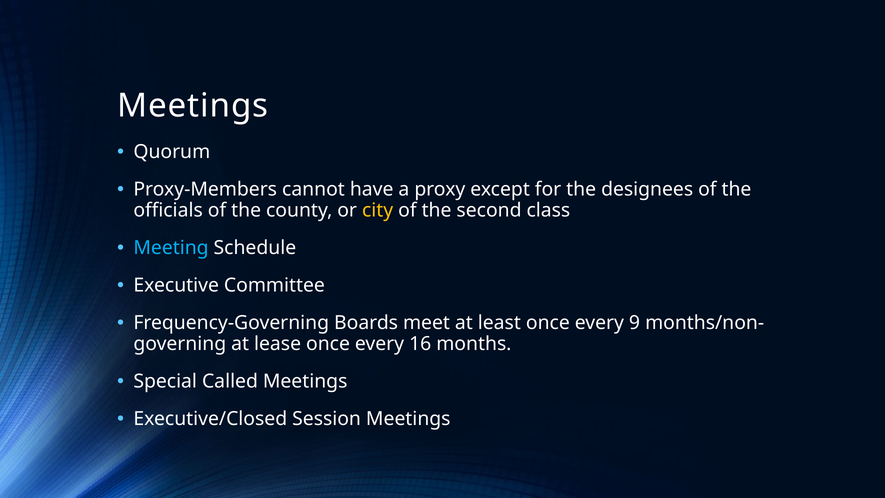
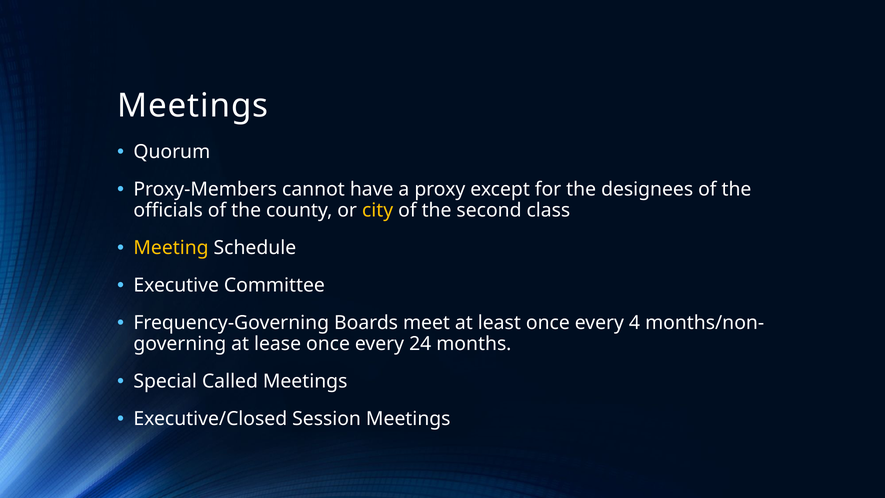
Meeting colour: light blue -> yellow
9: 9 -> 4
16: 16 -> 24
